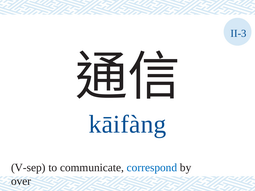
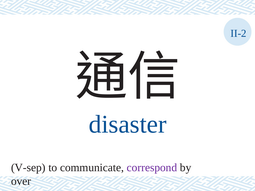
II-3: II-3 -> II-2
kāifàng: kāifàng -> disaster
correspond colour: blue -> purple
